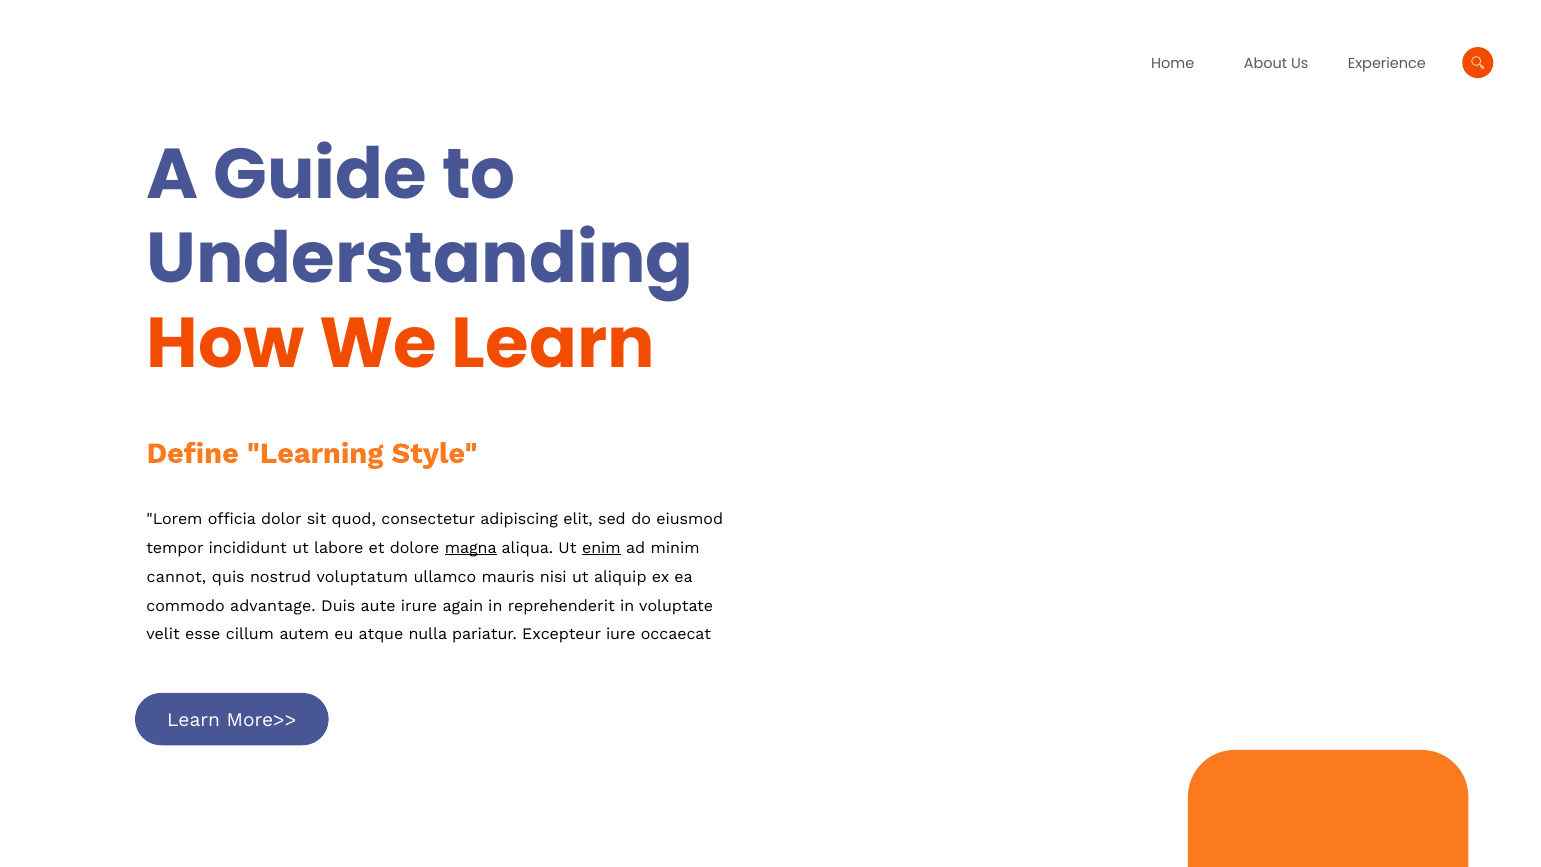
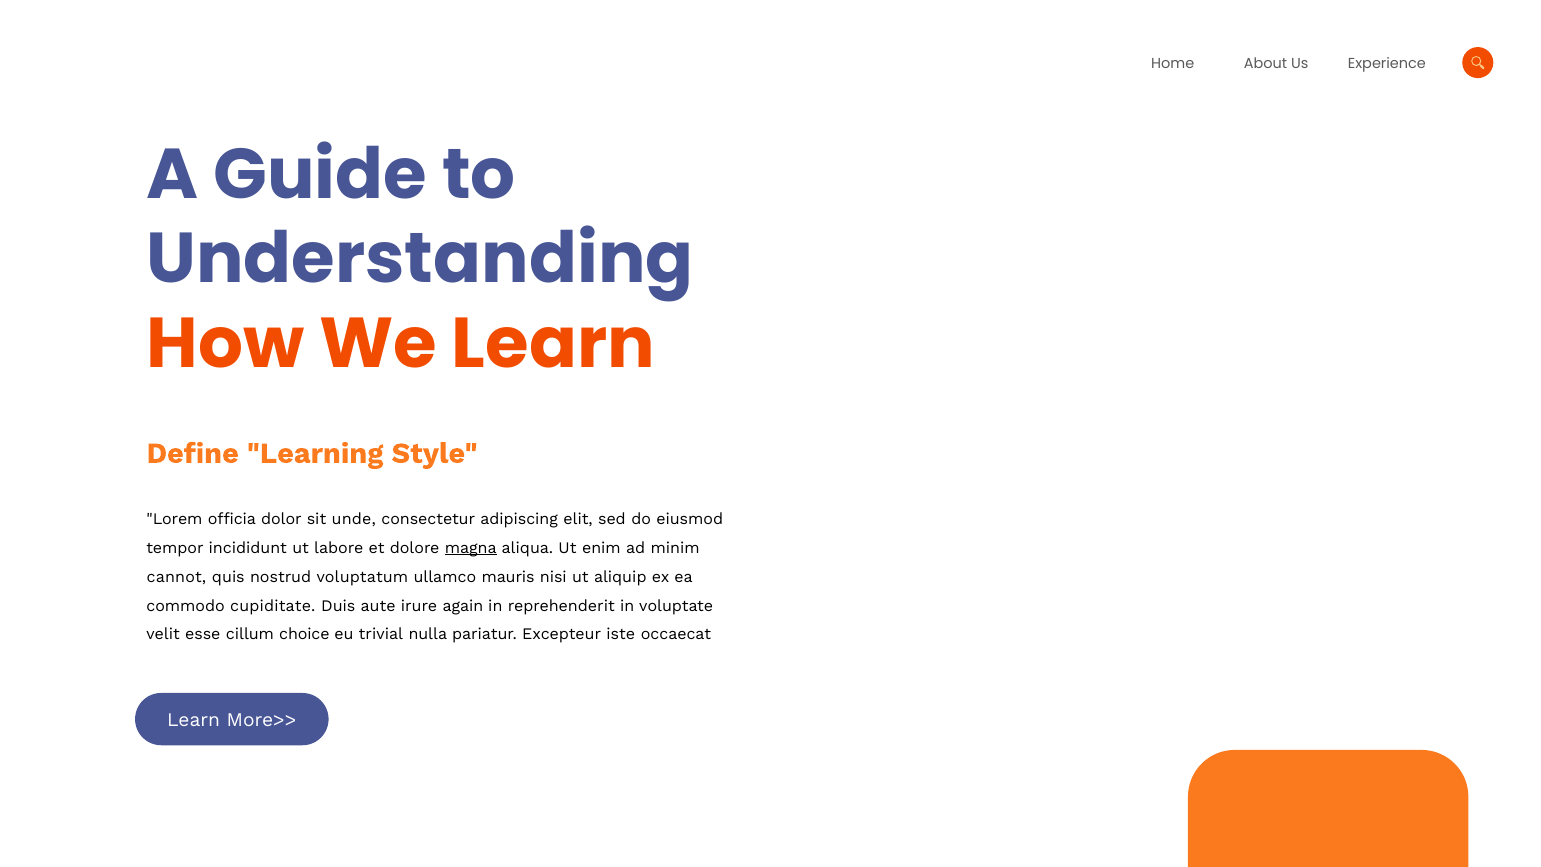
quod: quod -> unde
enim underline: present -> none
advantage: advantage -> cupiditate
autem: autem -> choice
atque: atque -> trivial
iure: iure -> iste
